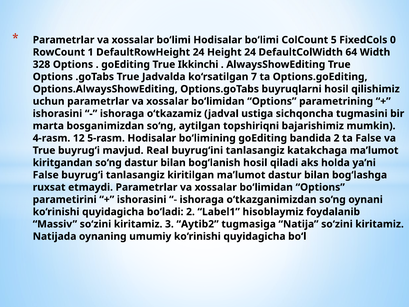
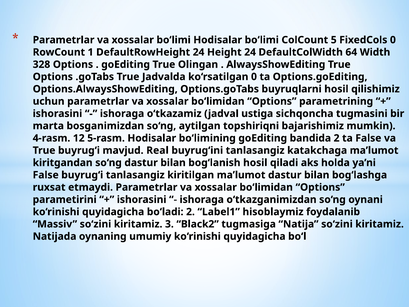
Ikkinchi: Ikkinchi -> Olingan
ko‘rsatilgan 7: 7 -> 0
Aytib2: Aytib2 -> Black2
